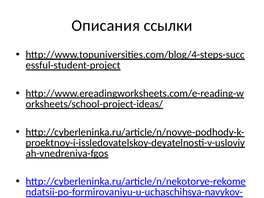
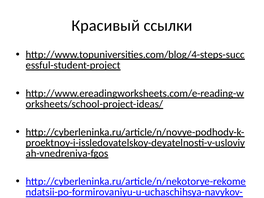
Описания: Описания -> Красивый
